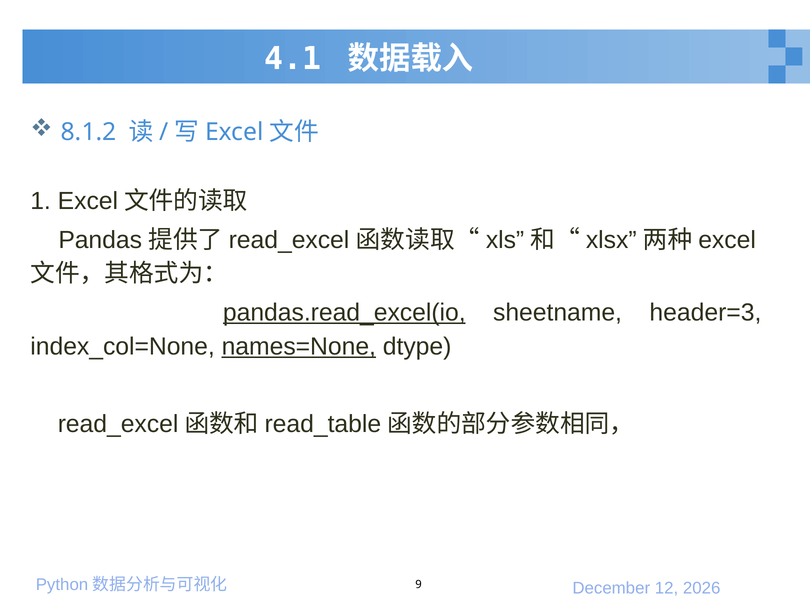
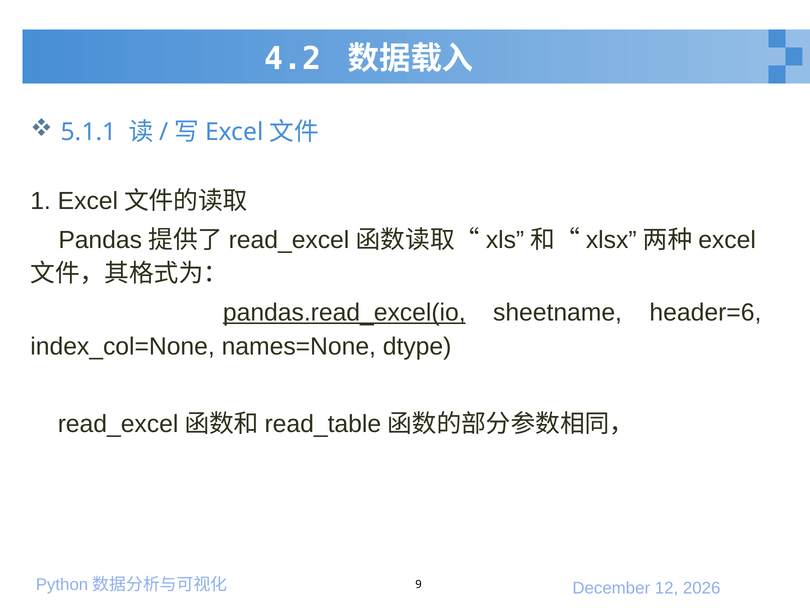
4.1: 4.1 -> 4.2
8.1.2: 8.1.2 -> 5.1.1
header=3: header=3 -> header=6
names=None underline: present -> none
